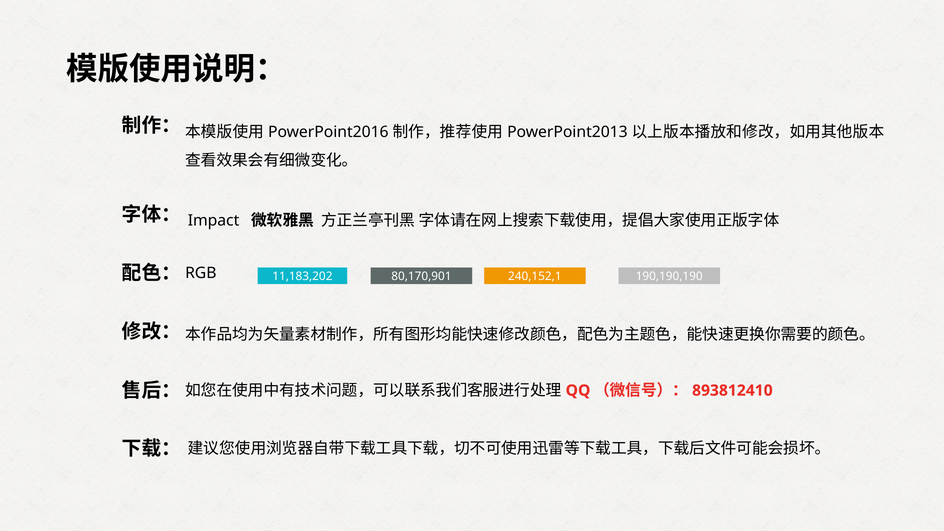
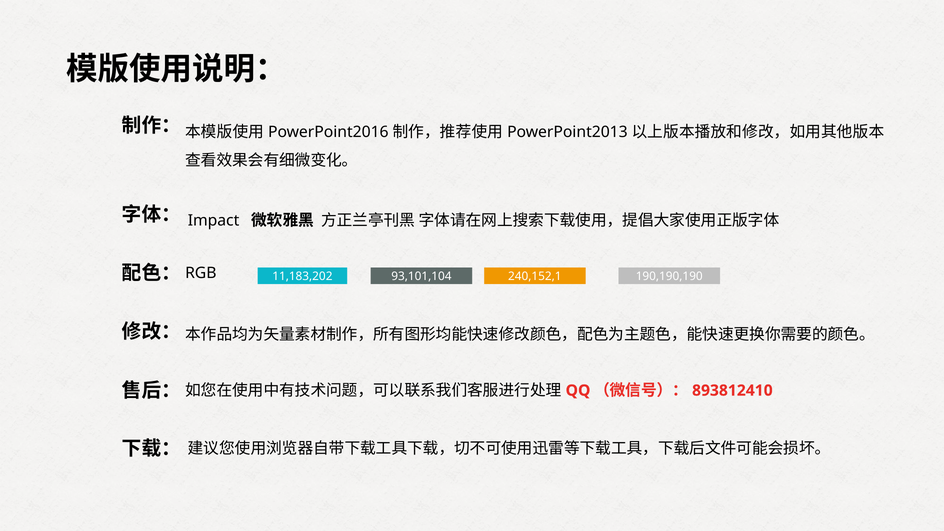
80,170,901: 80,170,901 -> 93,101,104
